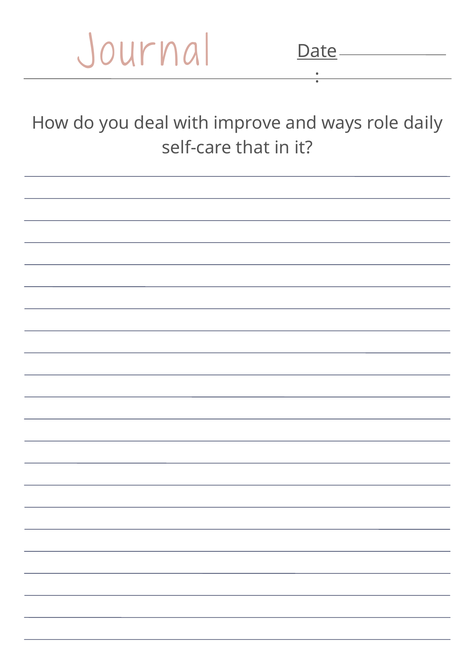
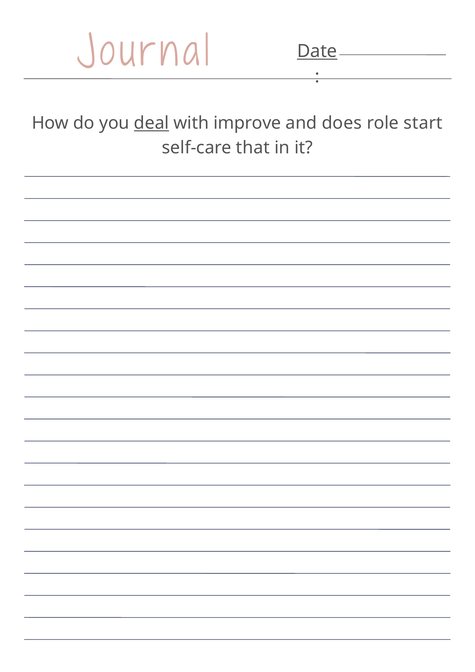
deal underline: none -> present
ways: ways -> does
daily: daily -> start
